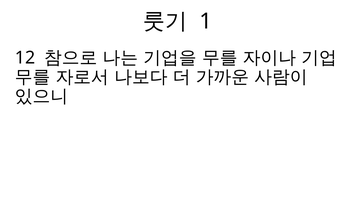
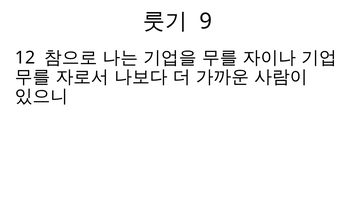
1: 1 -> 9
